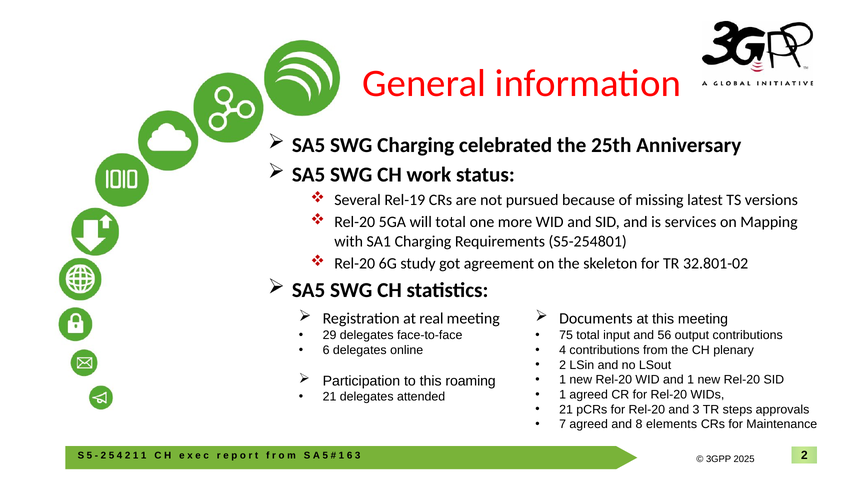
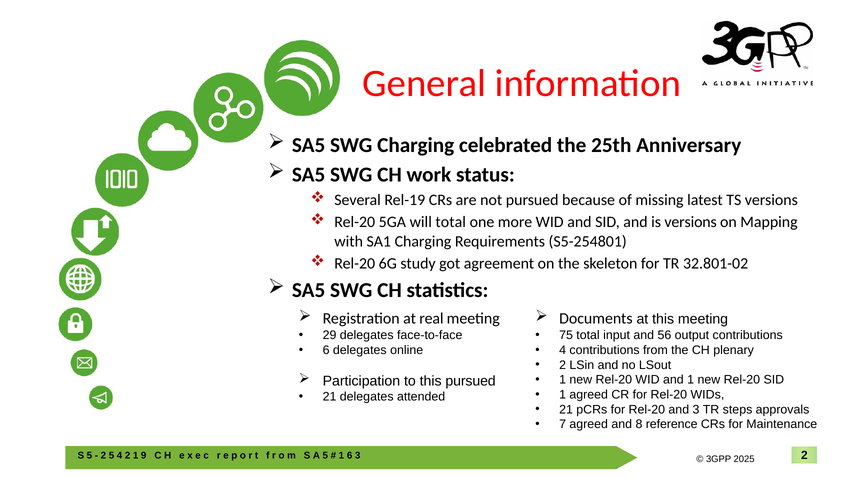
is services: services -> versions
this roaming: roaming -> pursued
elements: elements -> reference
1 1: 1 -> 9
